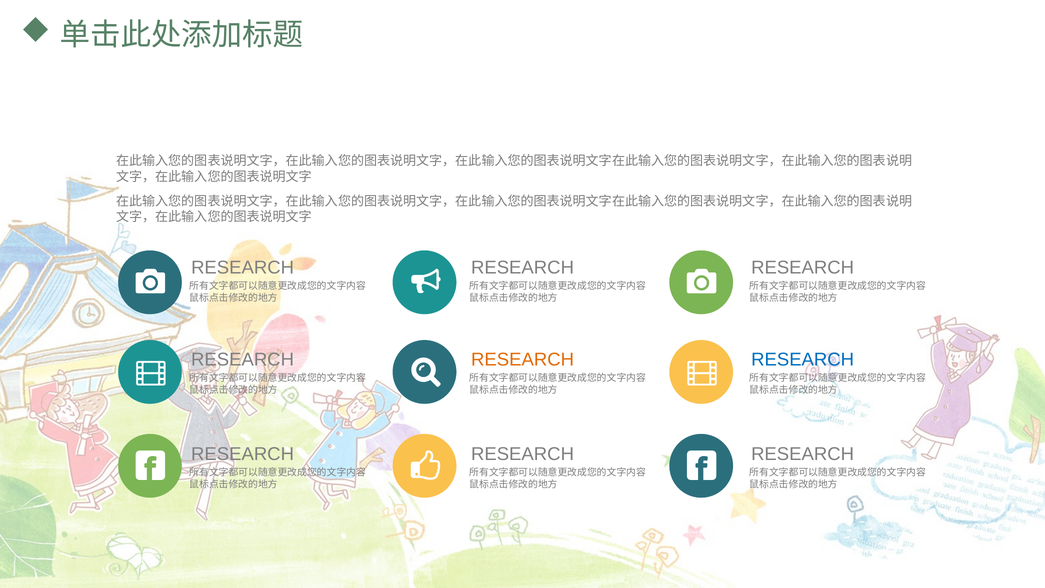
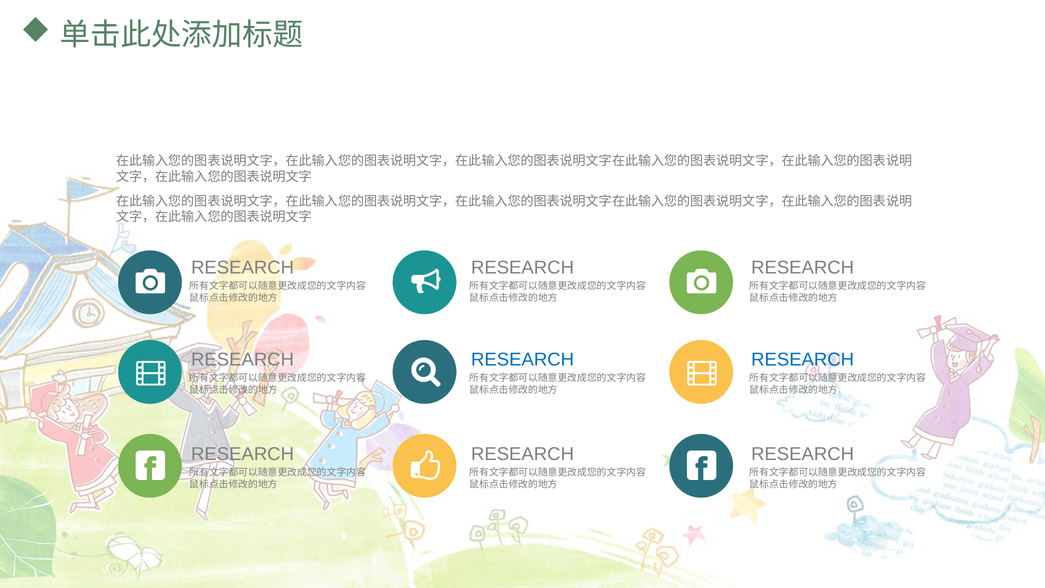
RESEARCH at (523, 359) colour: orange -> blue
